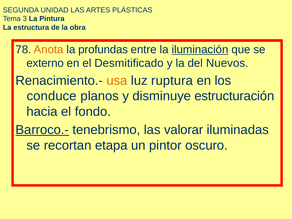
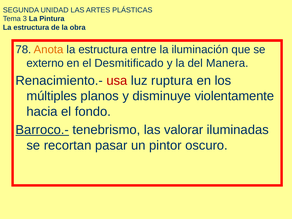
profundas at (103, 50): profundas -> estructura
iluminación underline: present -> none
Nuevos: Nuevos -> Manera
usa colour: orange -> red
conduce: conduce -> múltiples
estructuración: estructuración -> violentamente
etapa: etapa -> pasar
